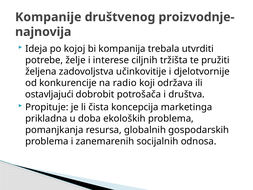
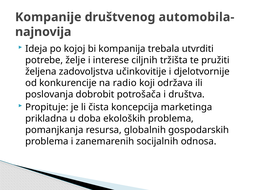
proizvodnje-: proizvodnje- -> automobila-
ostavljajući: ostavljajući -> poslovanja
